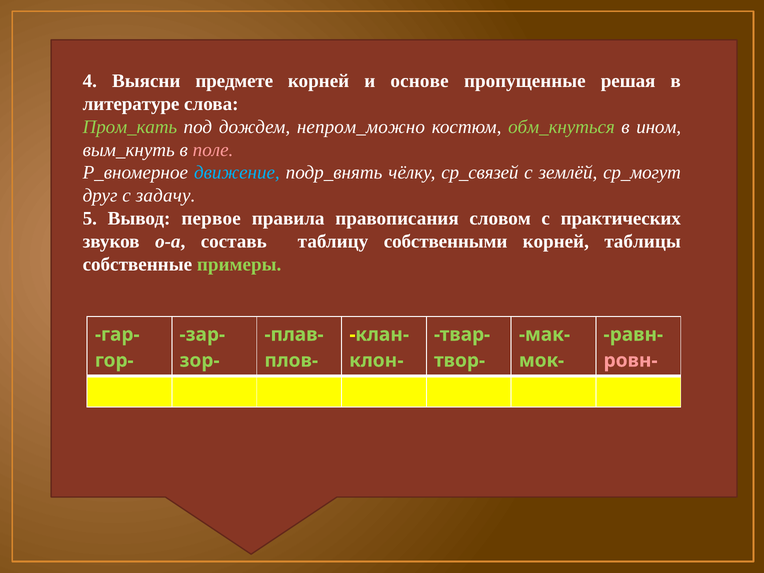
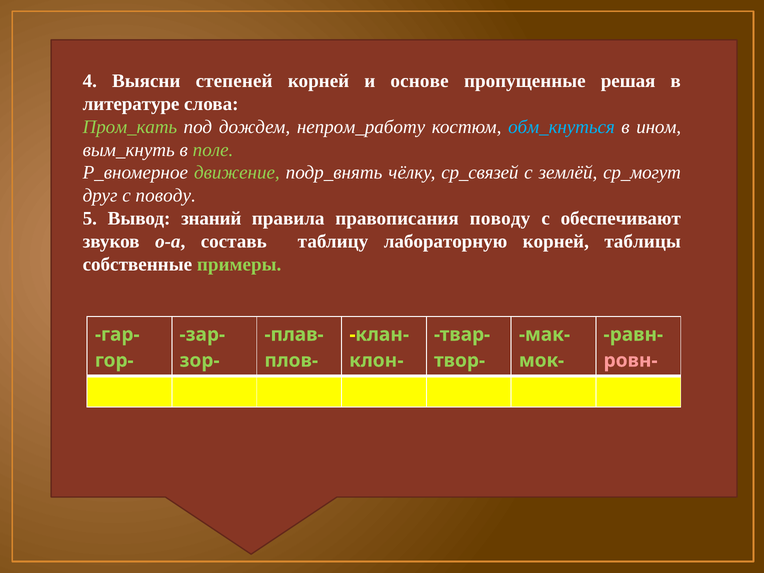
предмете: предмете -> степеней
непром_можно: непром_можно -> непром_работу
обм_кнуться colour: light green -> light blue
поле colour: pink -> light green
движение colour: light blue -> light green
с задачу: задачу -> поводу
первое: первое -> знаний
правописания словом: словом -> поводу
практических: практических -> обеспечивают
собственными: собственными -> лабораторную
